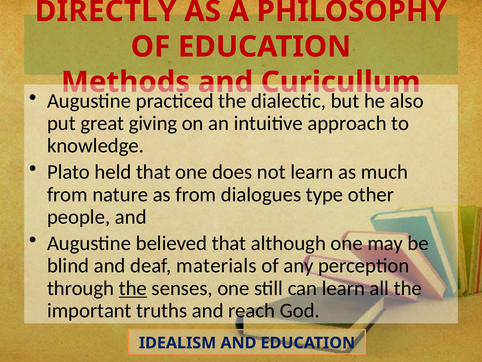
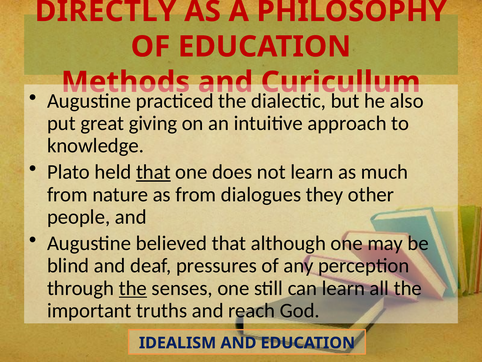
that at (153, 172) underline: none -> present
type: type -> they
materials: materials -> pressures
